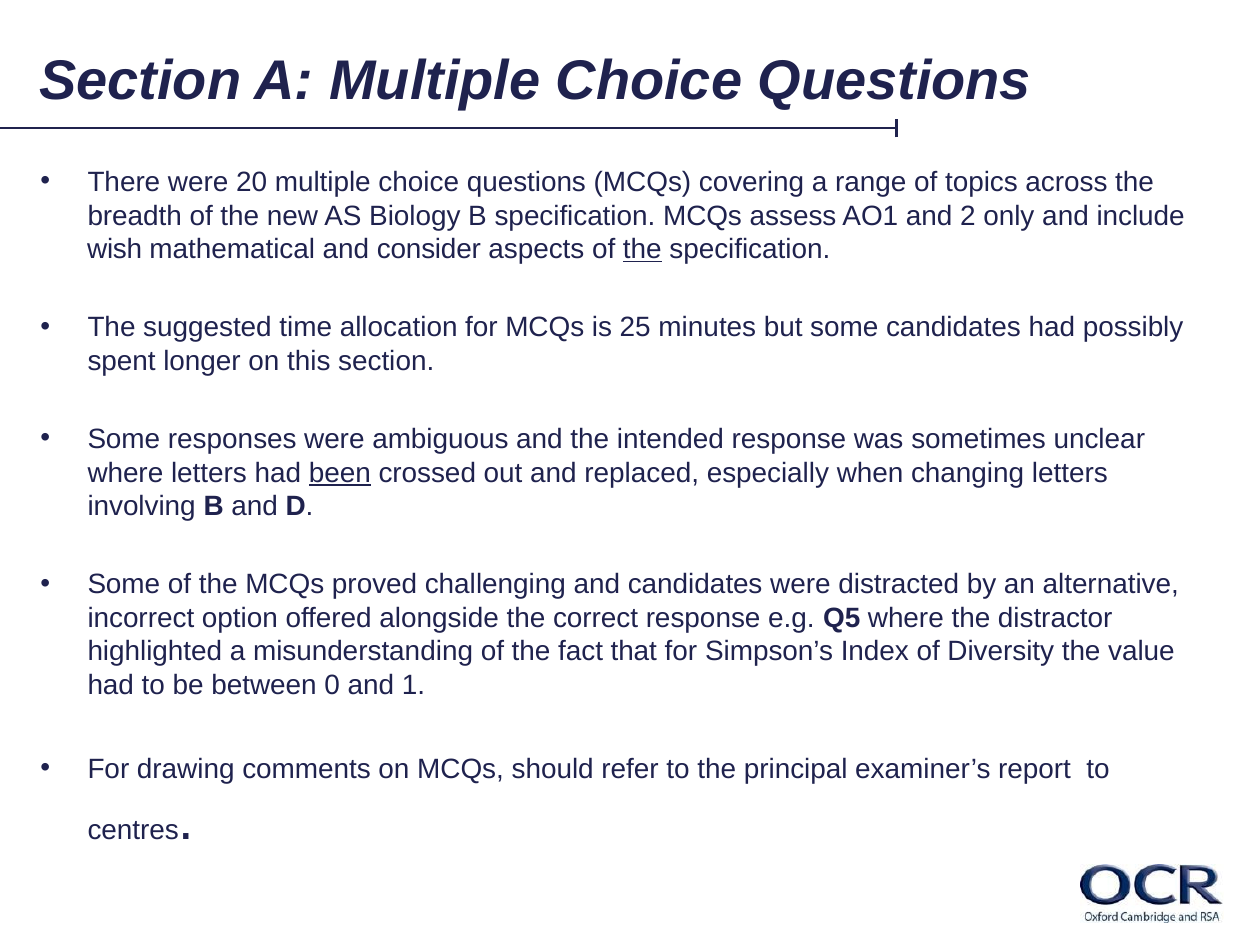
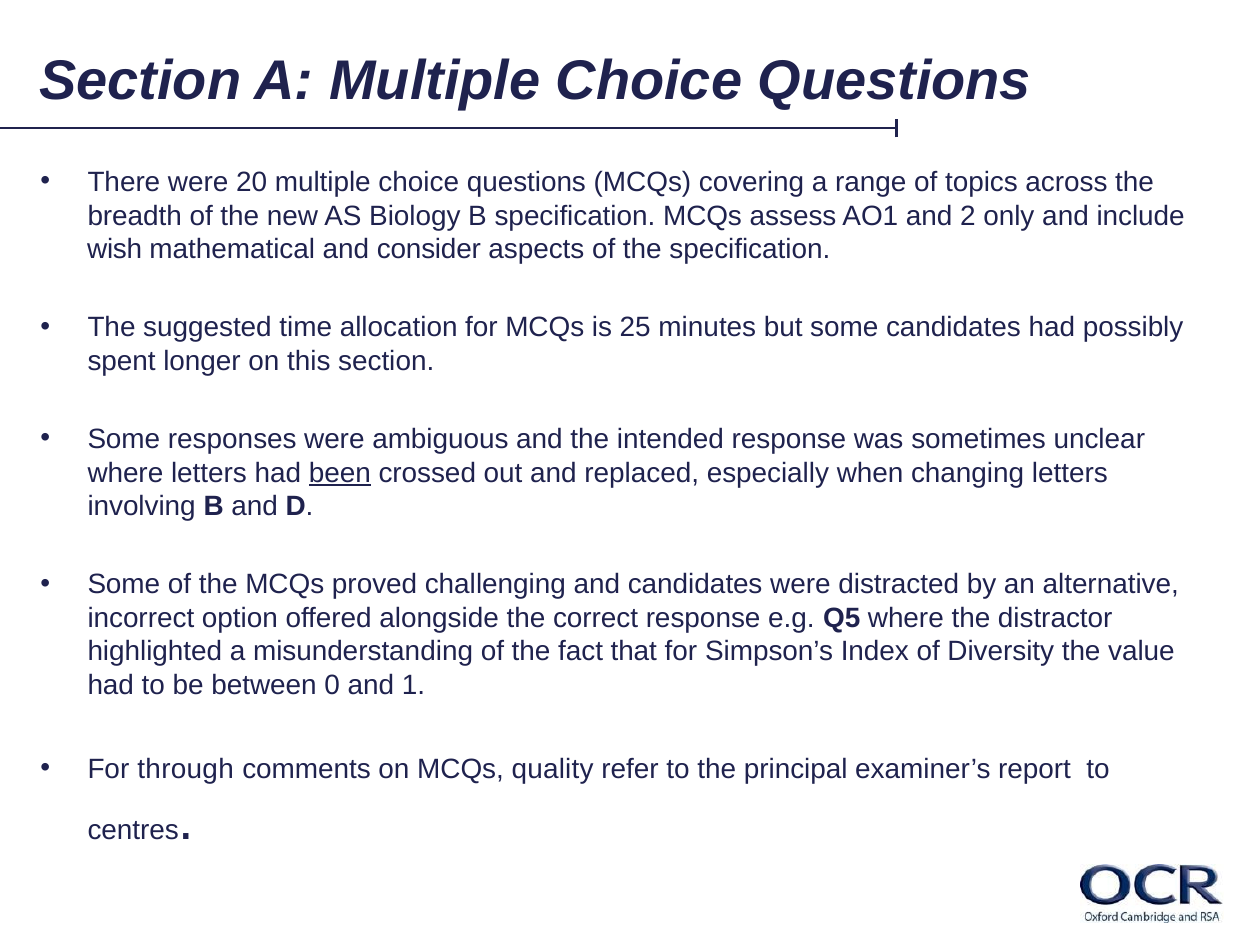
the at (642, 250) underline: present -> none
drawing: drawing -> through
should: should -> quality
